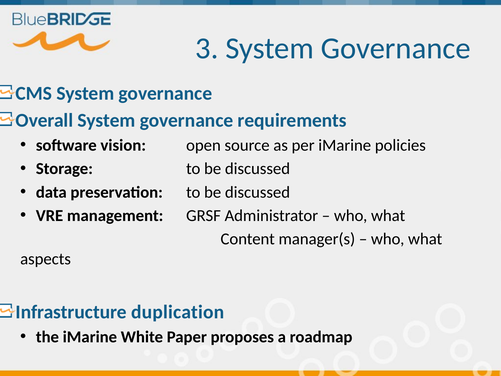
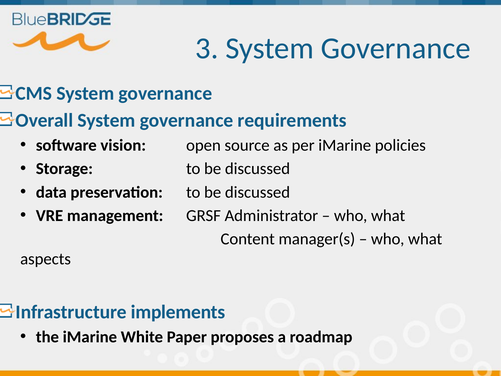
duplication: duplication -> implements
